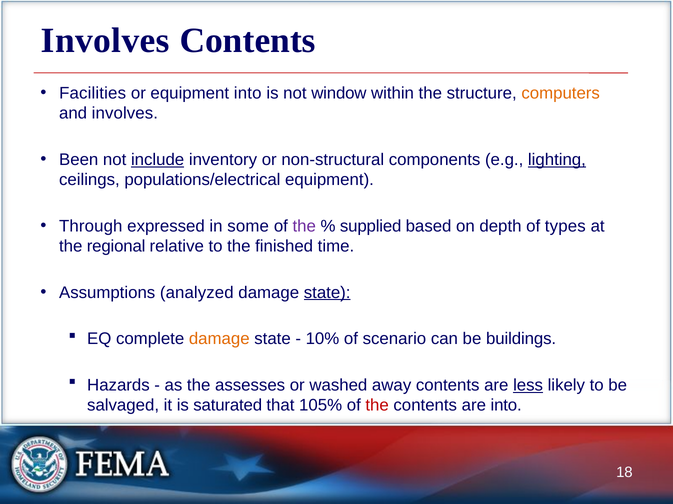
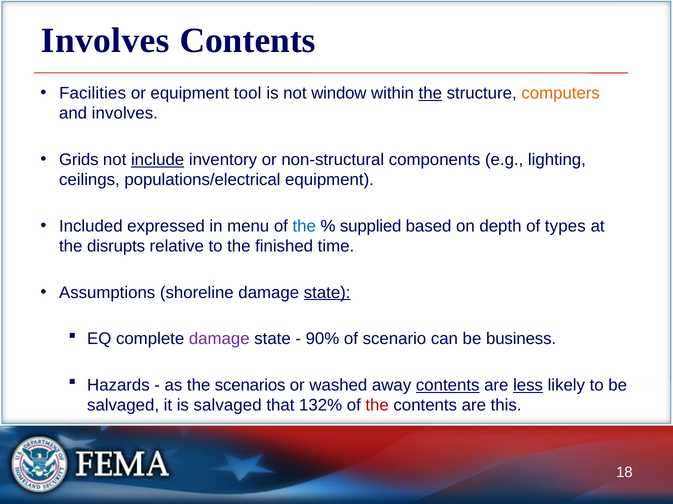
equipment into: into -> tool
the at (430, 93) underline: none -> present
Been: Been -> Grids
lighting underline: present -> none
Through: Through -> Included
some: some -> menu
the at (304, 226) colour: purple -> blue
regional: regional -> disrupts
analyzed: analyzed -> shoreline
damage at (219, 339) colour: orange -> purple
10%: 10% -> 90%
buildings: buildings -> business
assesses: assesses -> scenarios
contents at (448, 386) underline: none -> present
is saturated: saturated -> salvaged
105%: 105% -> 132%
are into: into -> this
